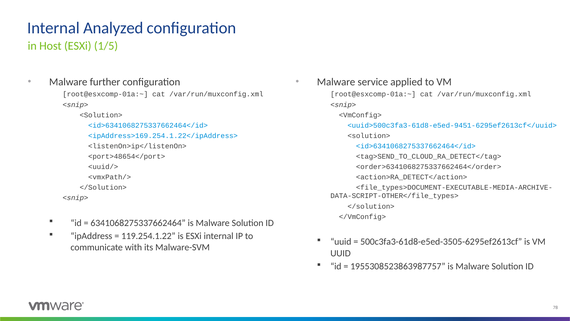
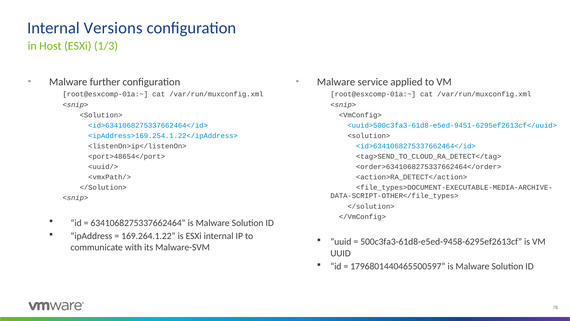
Analyzed: Analyzed -> Versions
1/5: 1/5 -> 1/3
119.254.1.22: 119.254.1.22 -> 169.264.1.22
500c3fa3-61d8-e5ed-3505-6295ef2613cf: 500c3fa3-61d8-e5ed-3505-6295ef2613cf -> 500c3fa3-61d8-e5ed-9458-6295ef2613cf
1955308523863987757: 1955308523863987757 -> 1796801440465500597
